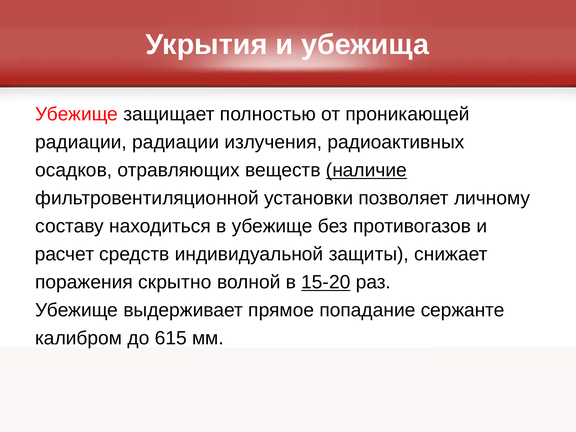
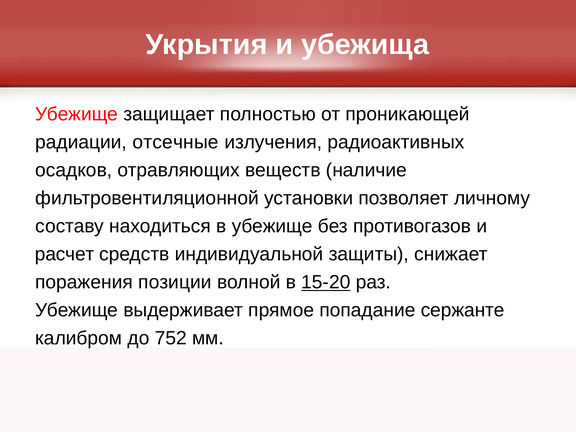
радиации радиации: радиации -> отсечные
наличие underline: present -> none
скрытно: скрытно -> позиции
615: 615 -> 752
